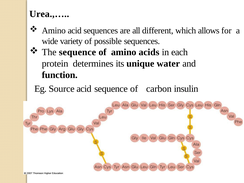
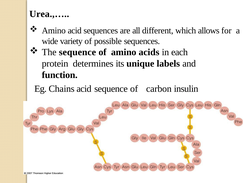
water: water -> labels
Source: Source -> Chains
